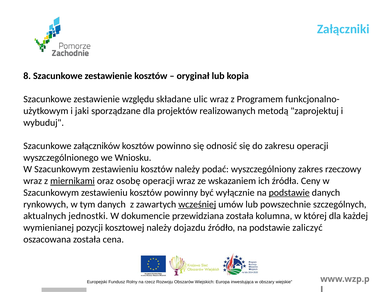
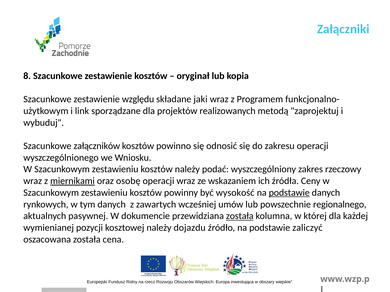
ulic: ulic -> jaki
jaki: jaki -> link
wyłącznie: wyłącznie -> wysokość
wcześniej underline: present -> none
szczególnych: szczególnych -> regionalnego
jednostki: jednostki -> pasywnej
została at (240, 216) underline: none -> present
